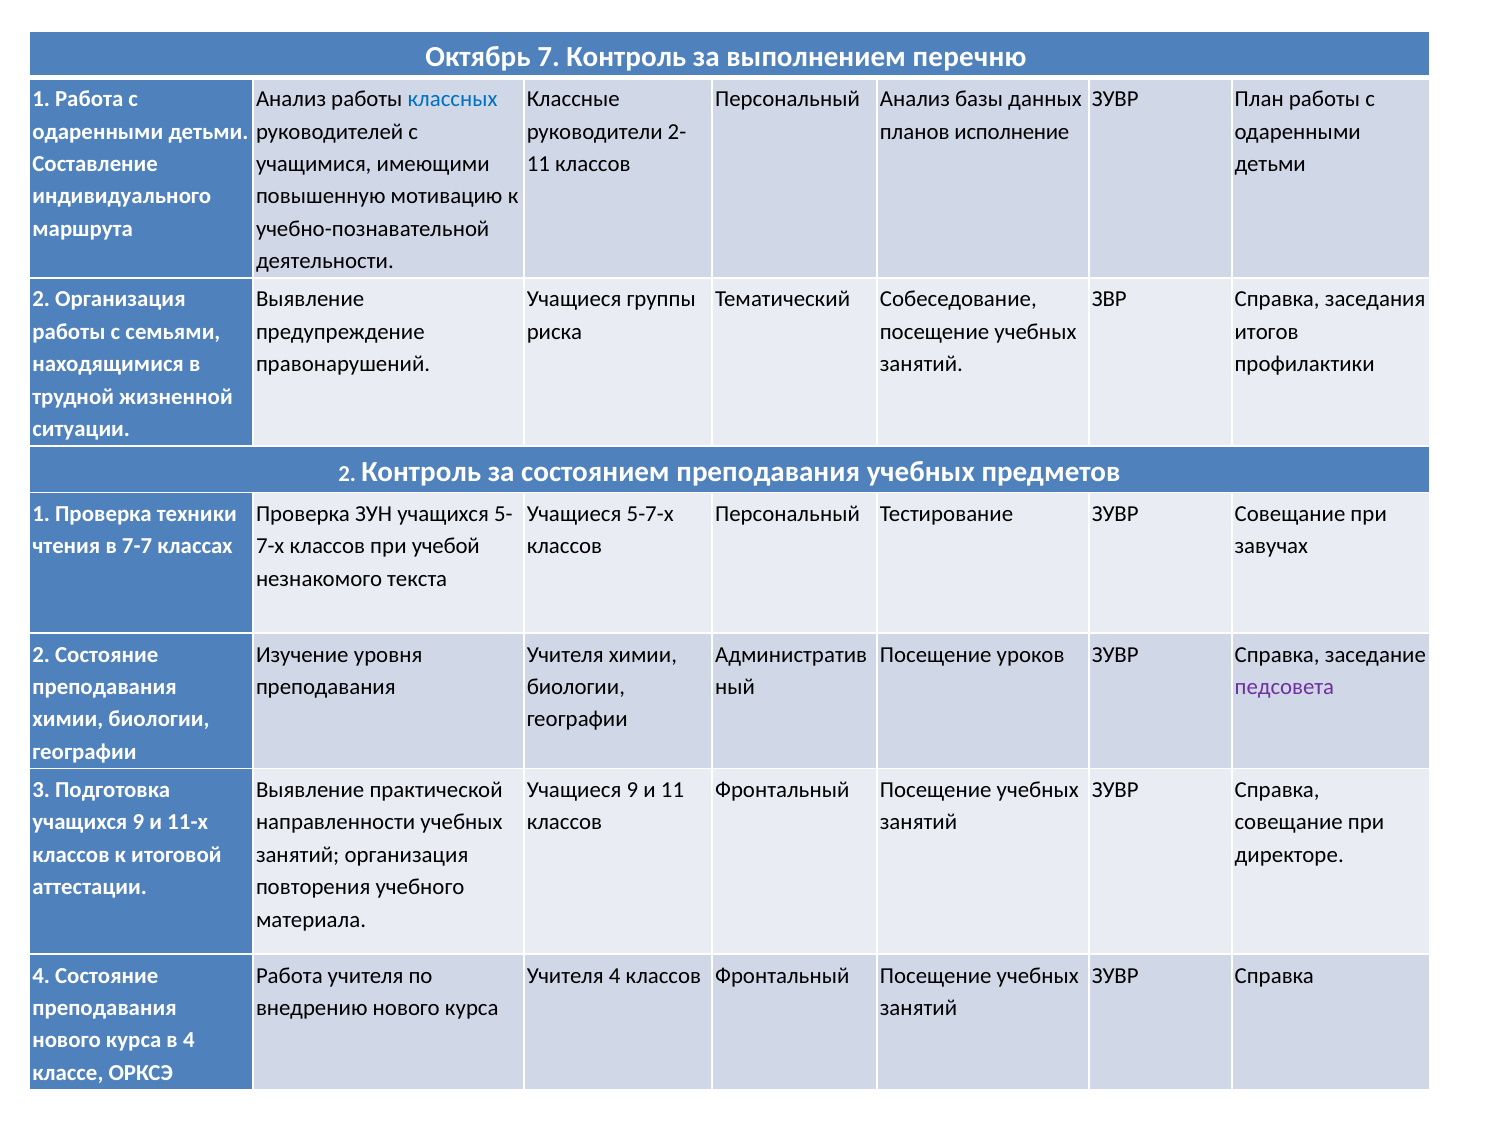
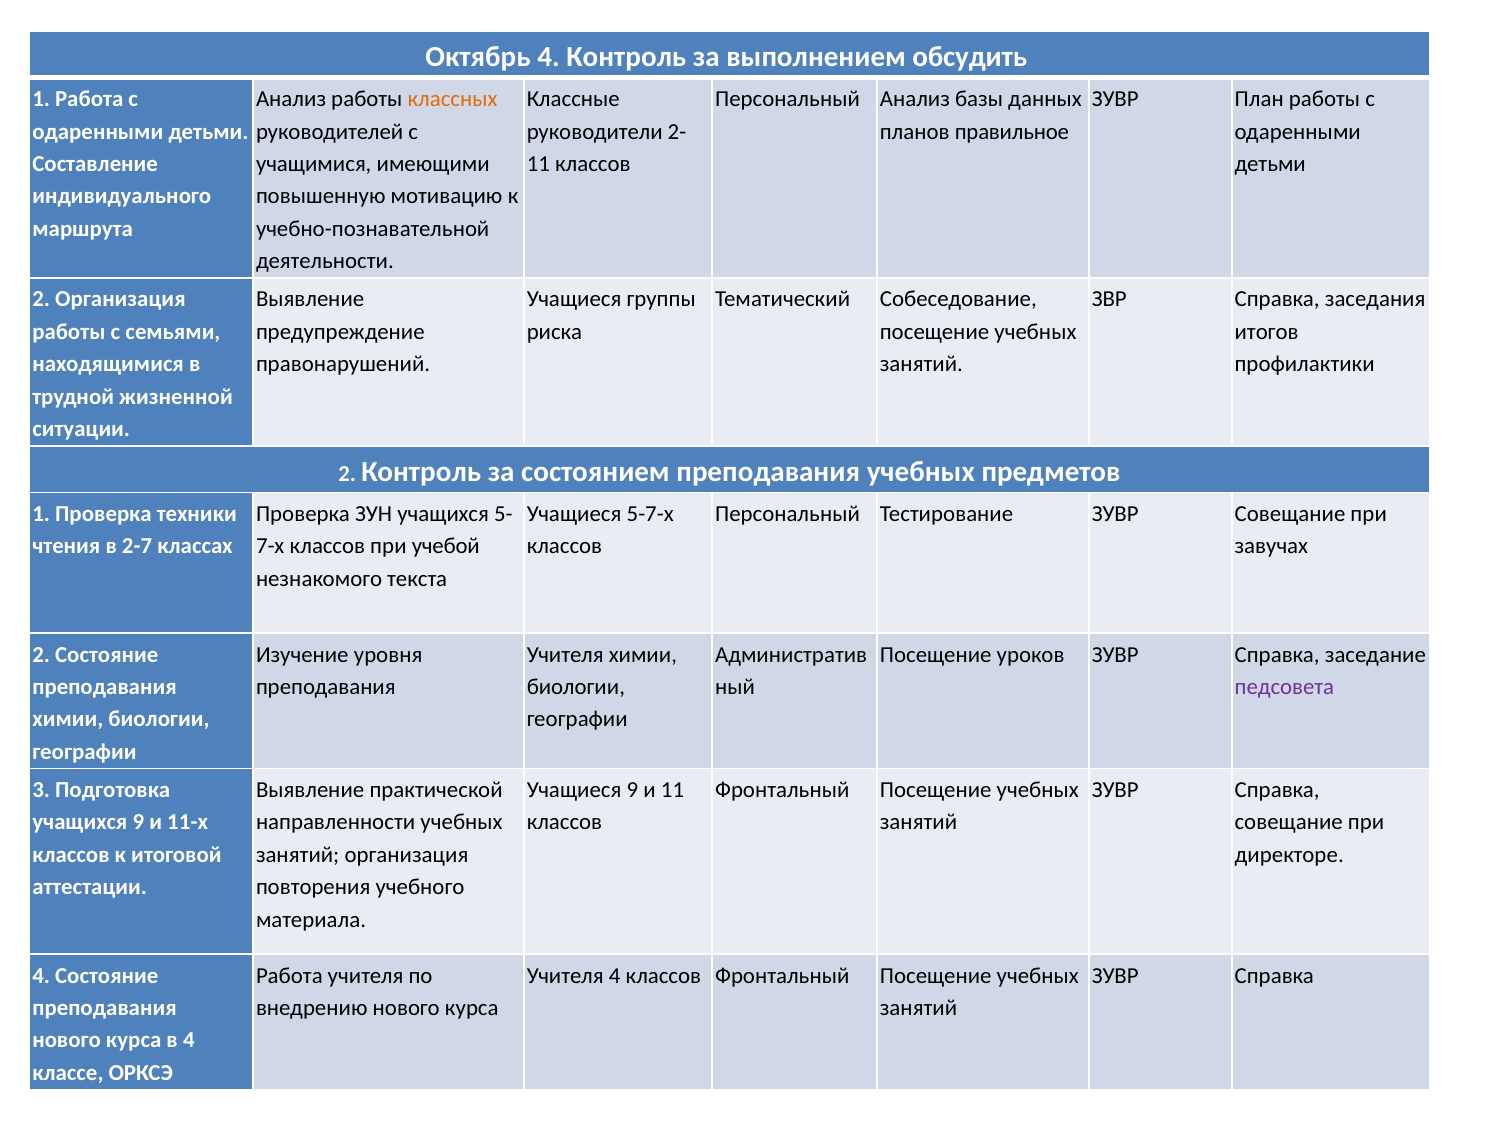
Октябрь 7: 7 -> 4
перечню: перечню -> обсудить
классных colour: blue -> orange
исполнение: исполнение -> правильное
7-7: 7-7 -> 2-7
